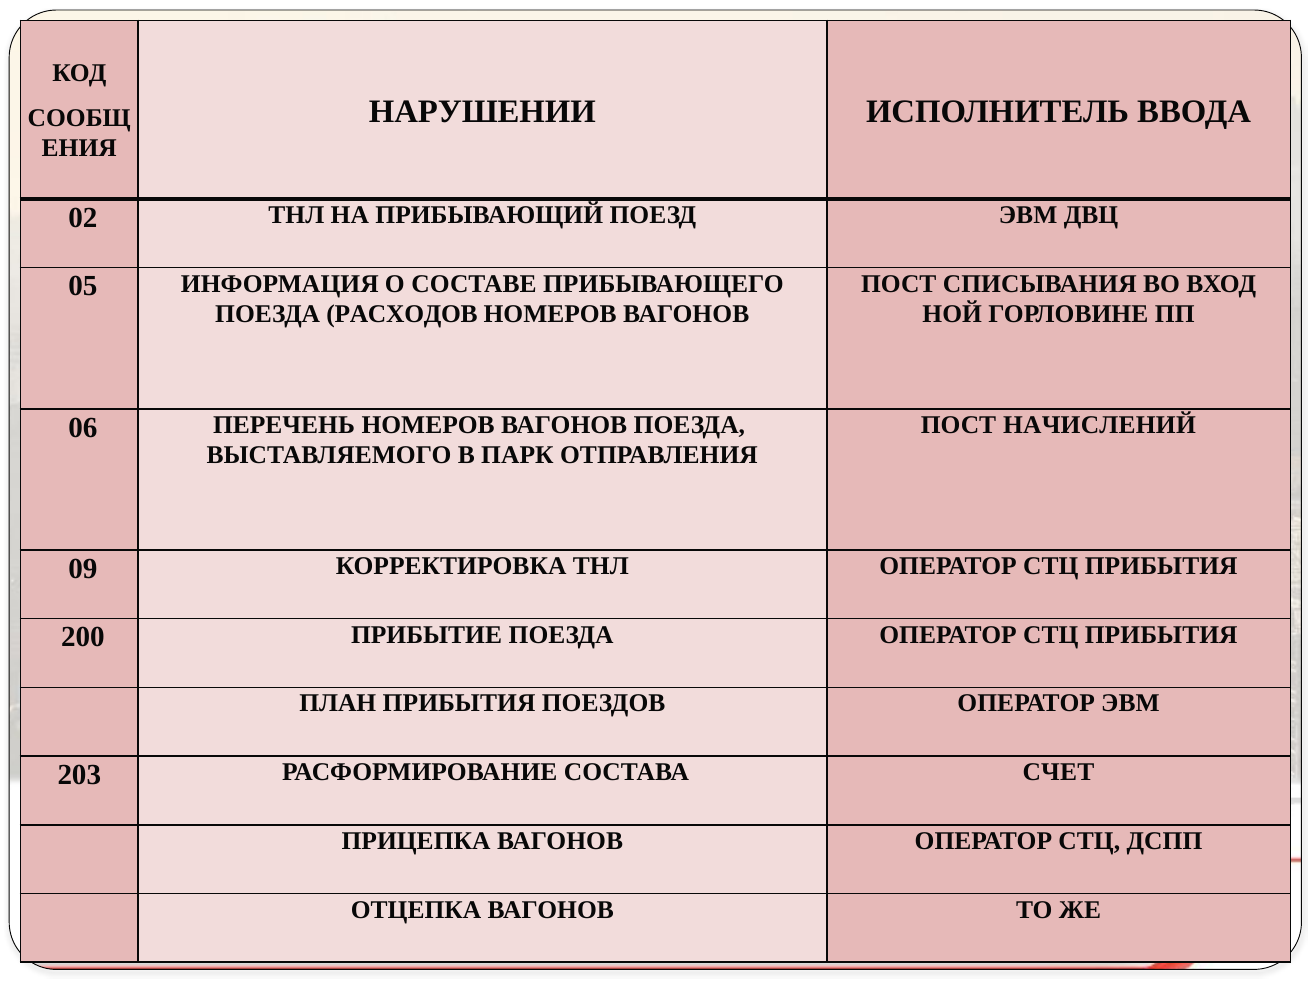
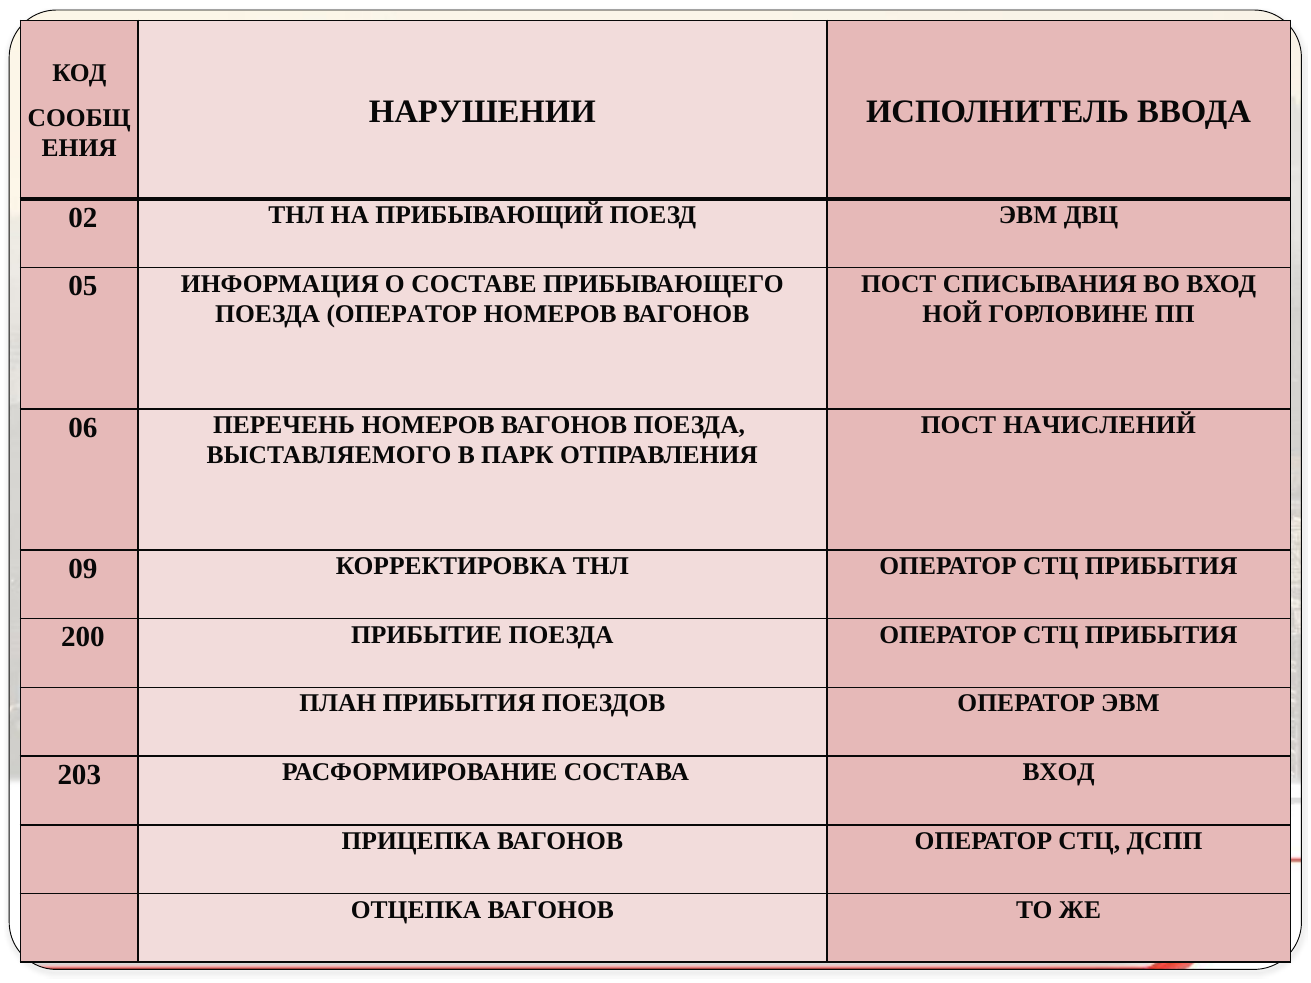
РАСХОДОВ at (402, 314): РАСХОДОВ -> ОПЕРАТОР
СОСТАВА СЧЕТ: СЧЕТ -> ВХОД
